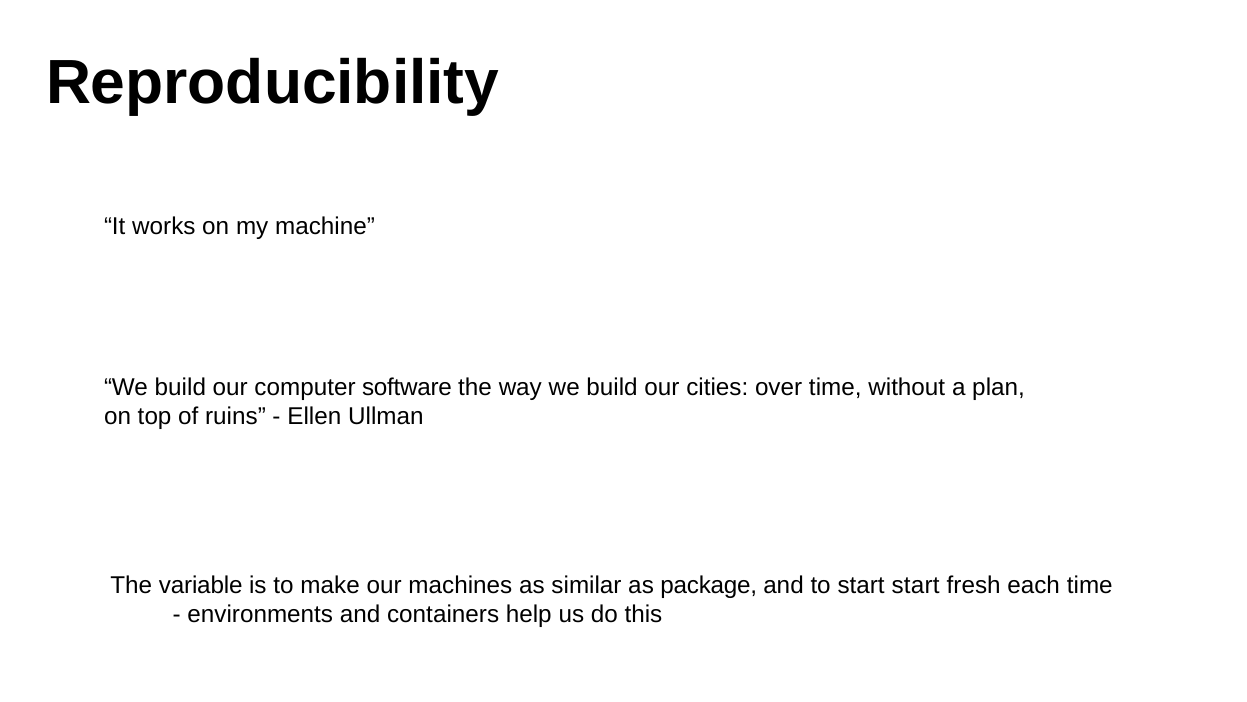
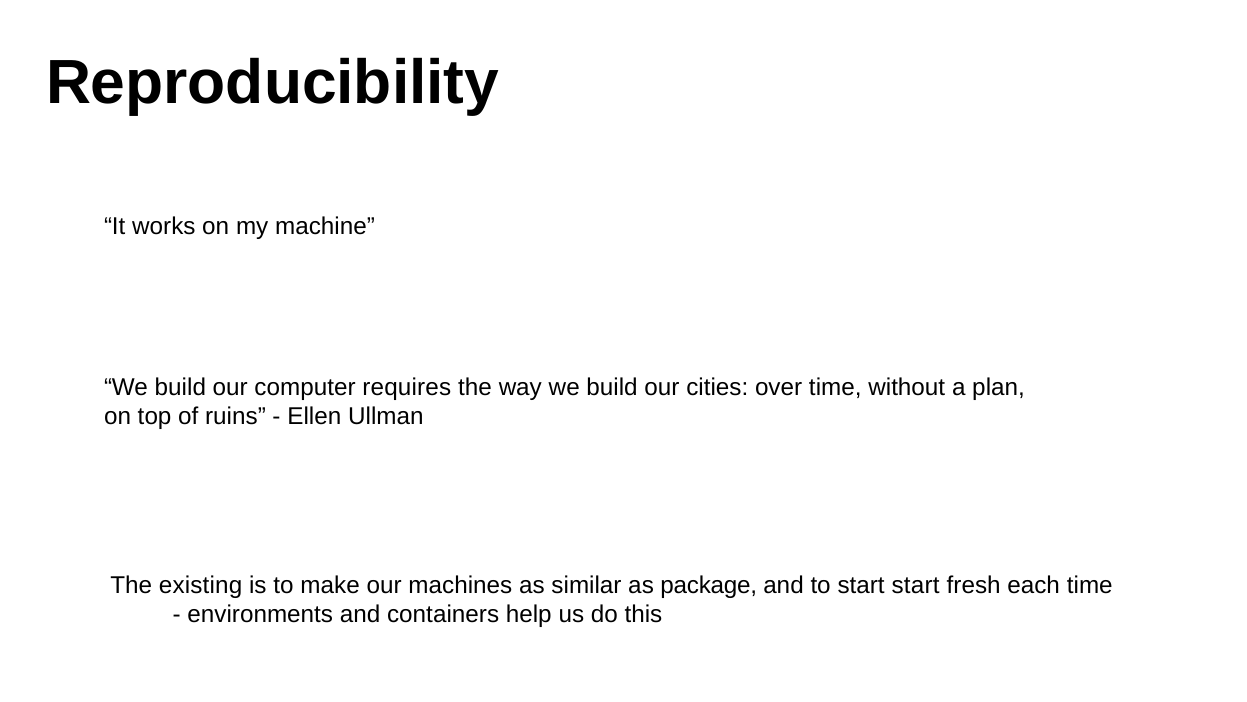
software: software -> requires
variable: variable -> existing
